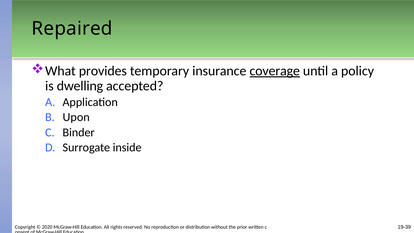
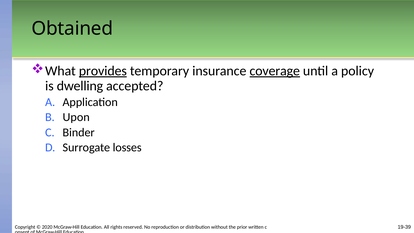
Repaired: Repaired -> Obtained
provides underline: none -> present
inside: inside -> losses
